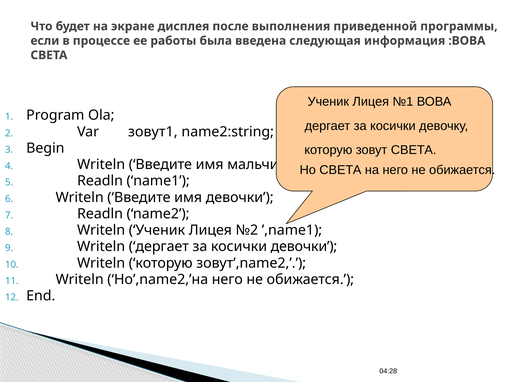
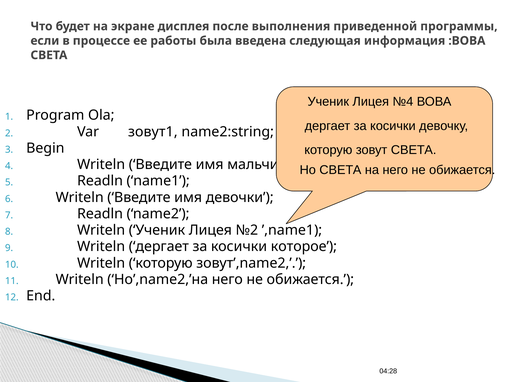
№1: №1 -> №4
косички девочки: девочки -> которое
